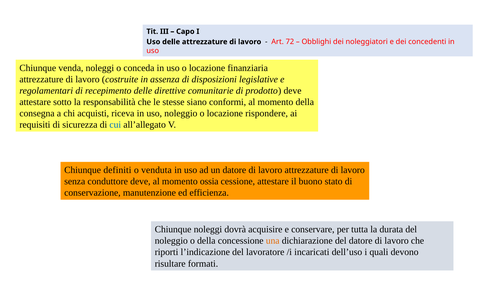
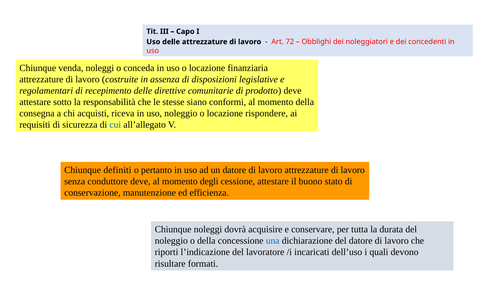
venduta: venduta -> pertanto
ossia: ossia -> degli
una colour: orange -> blue
